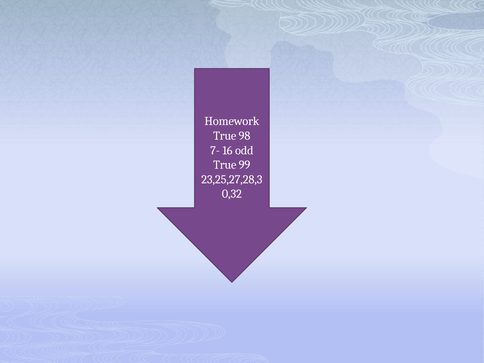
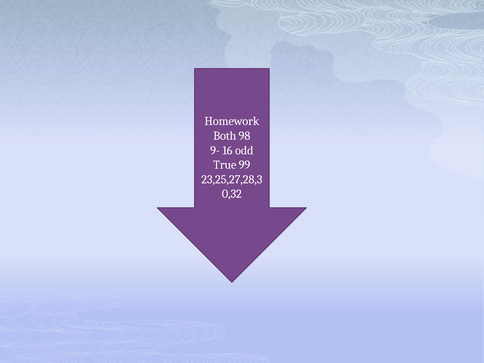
True at (225, 136): True -> Both
7-: 7- -> 9-
